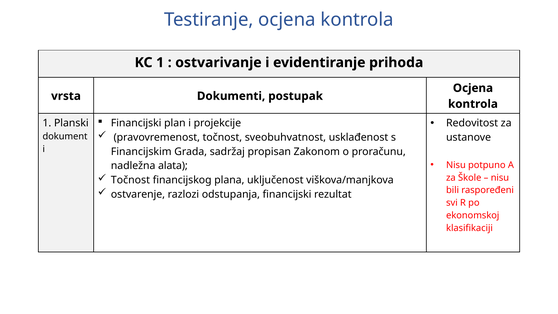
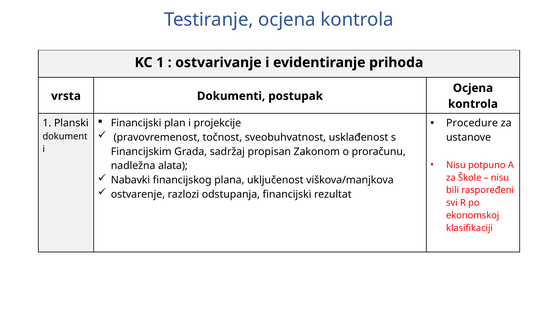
Redovitost: Redovitost -> Procedure
Točnost at (130, 180): Točnost -> Nabavki
